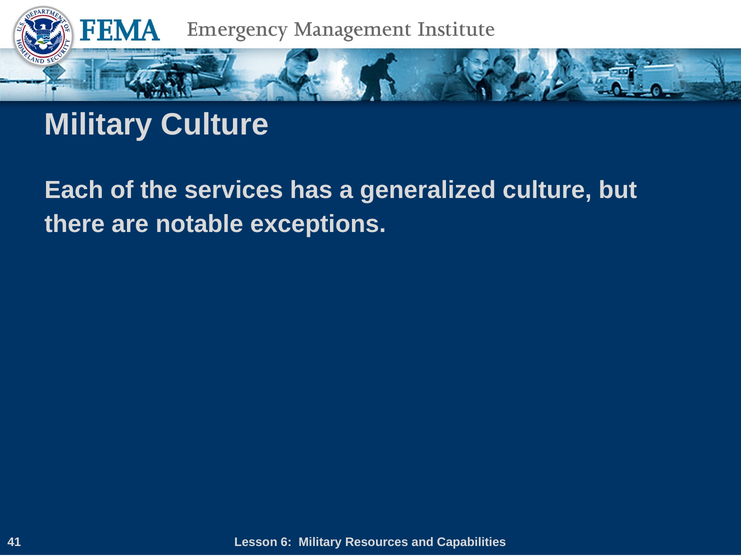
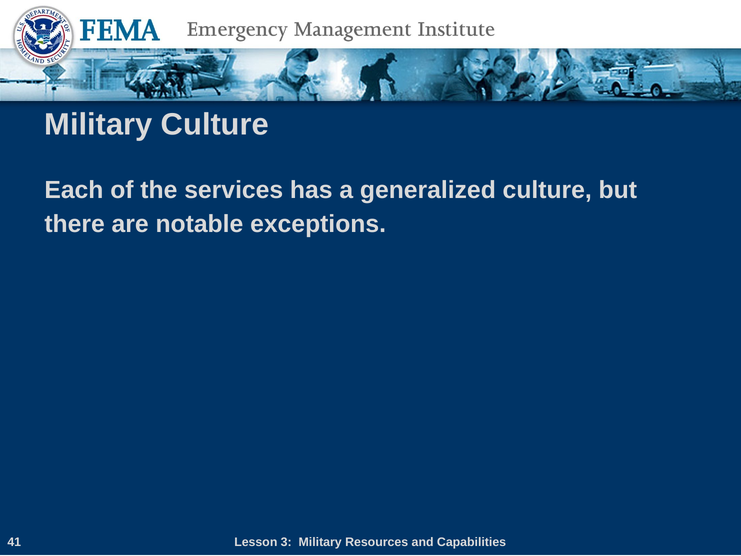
6: 6 -> 3
